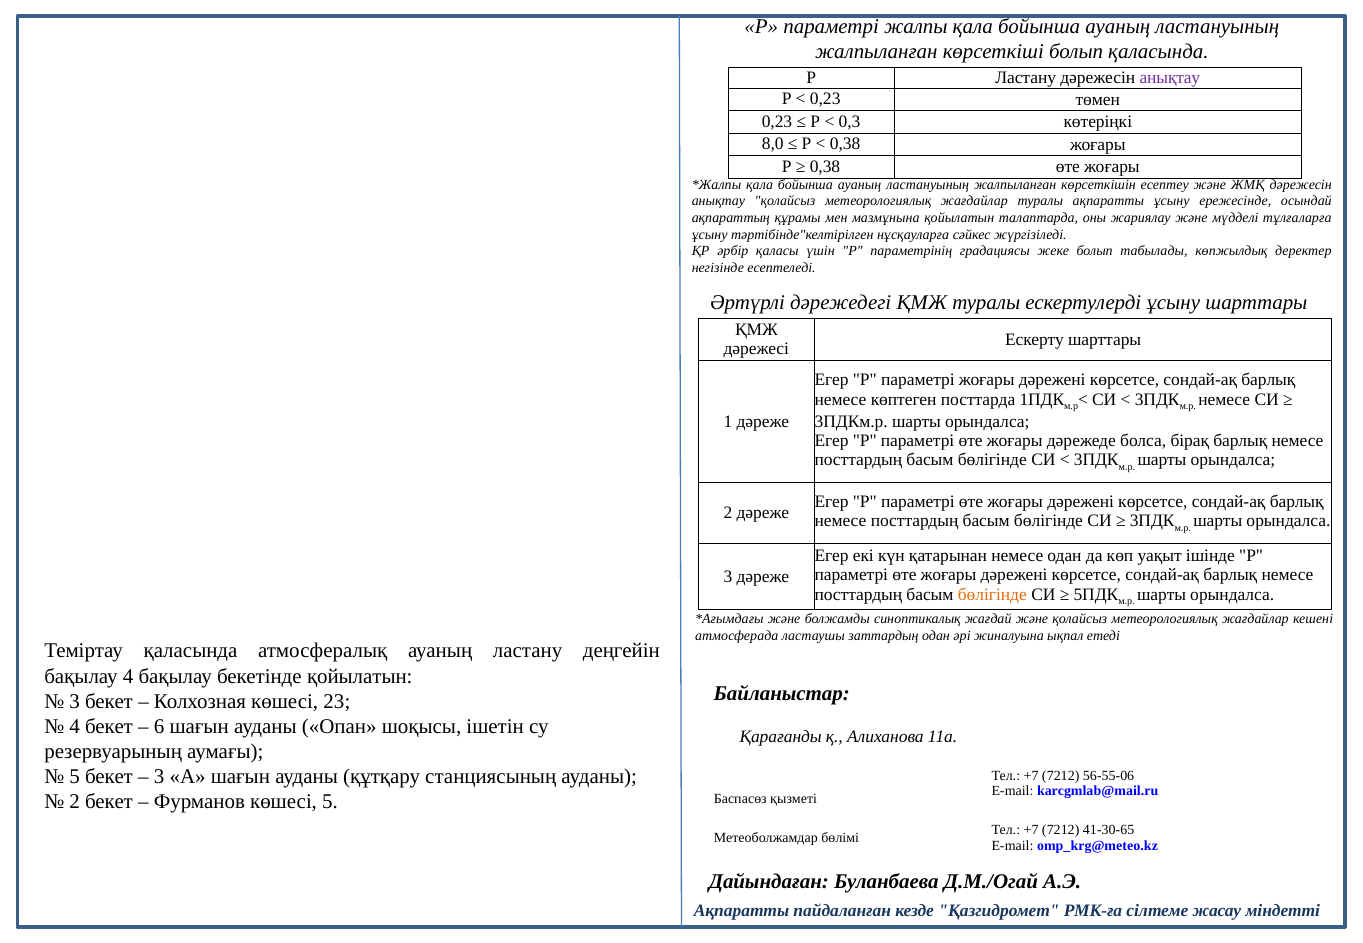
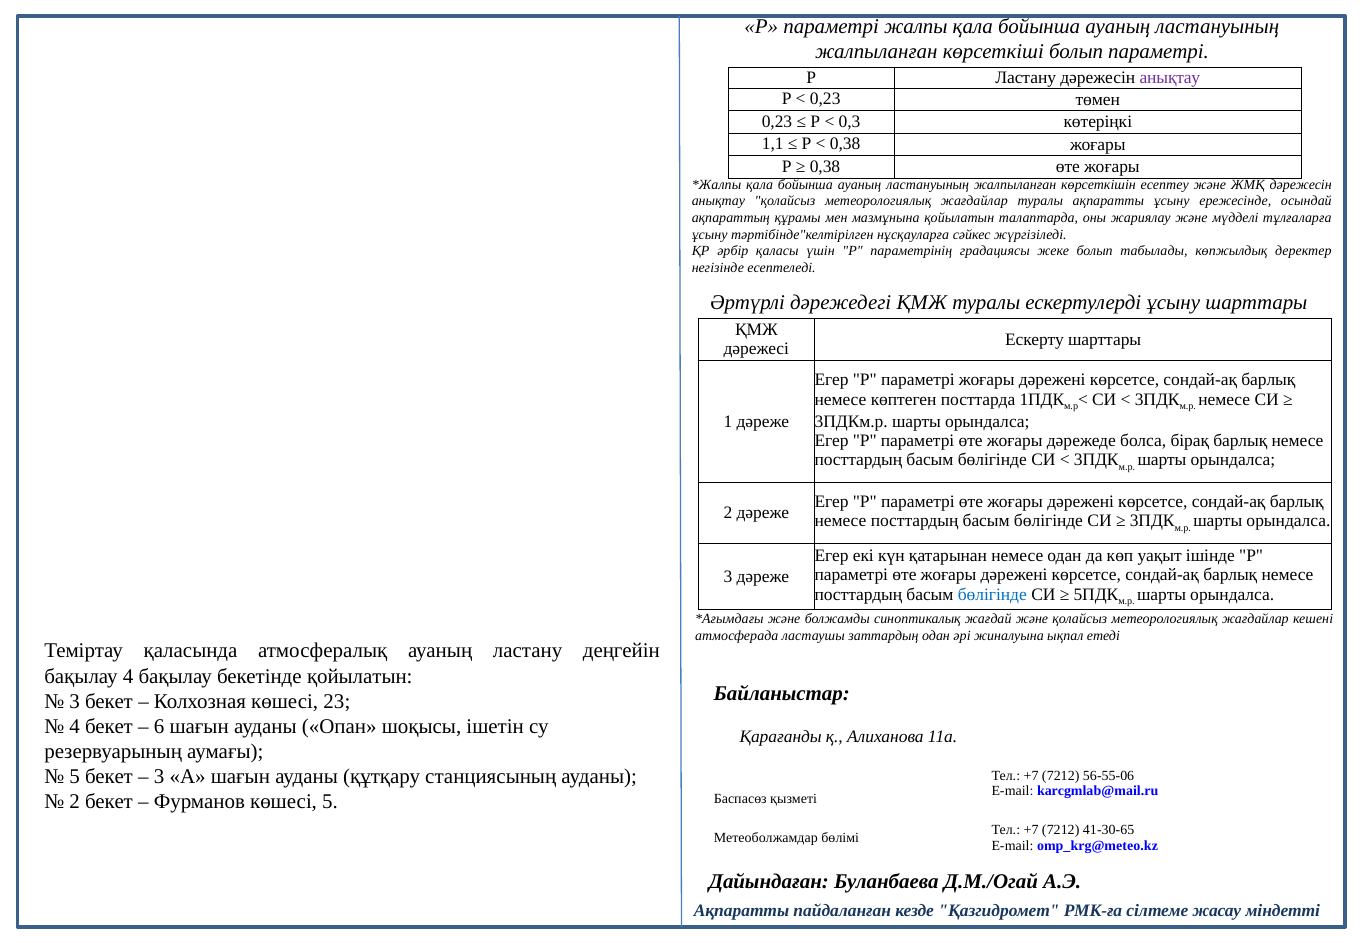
болып қаласында: қаласында -> параметрі
8,0: 8,0 -> 1,1
бөлігінде at (992, 595) colour: orange -> blue
